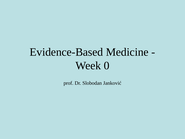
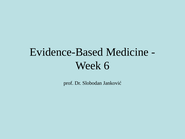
0: 0 -> 6
